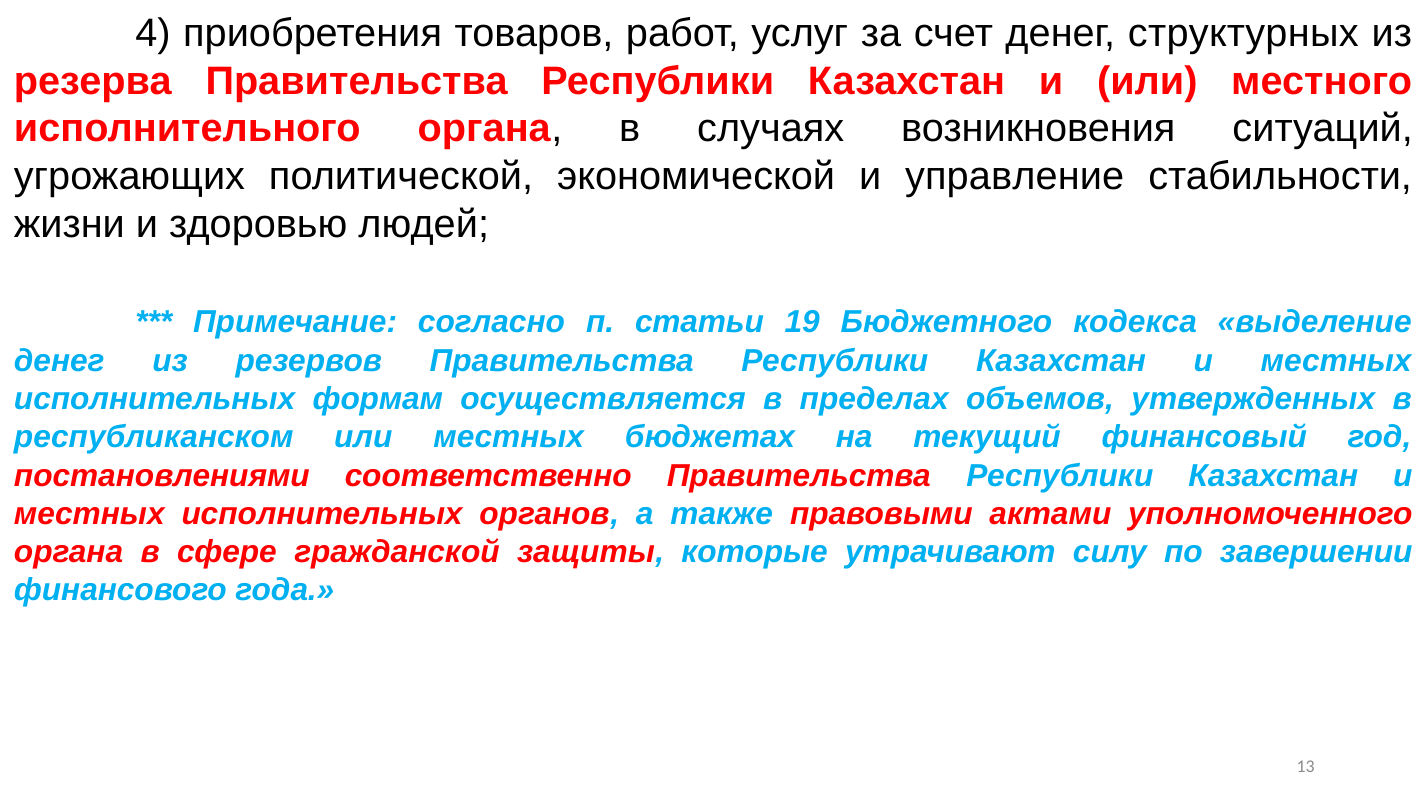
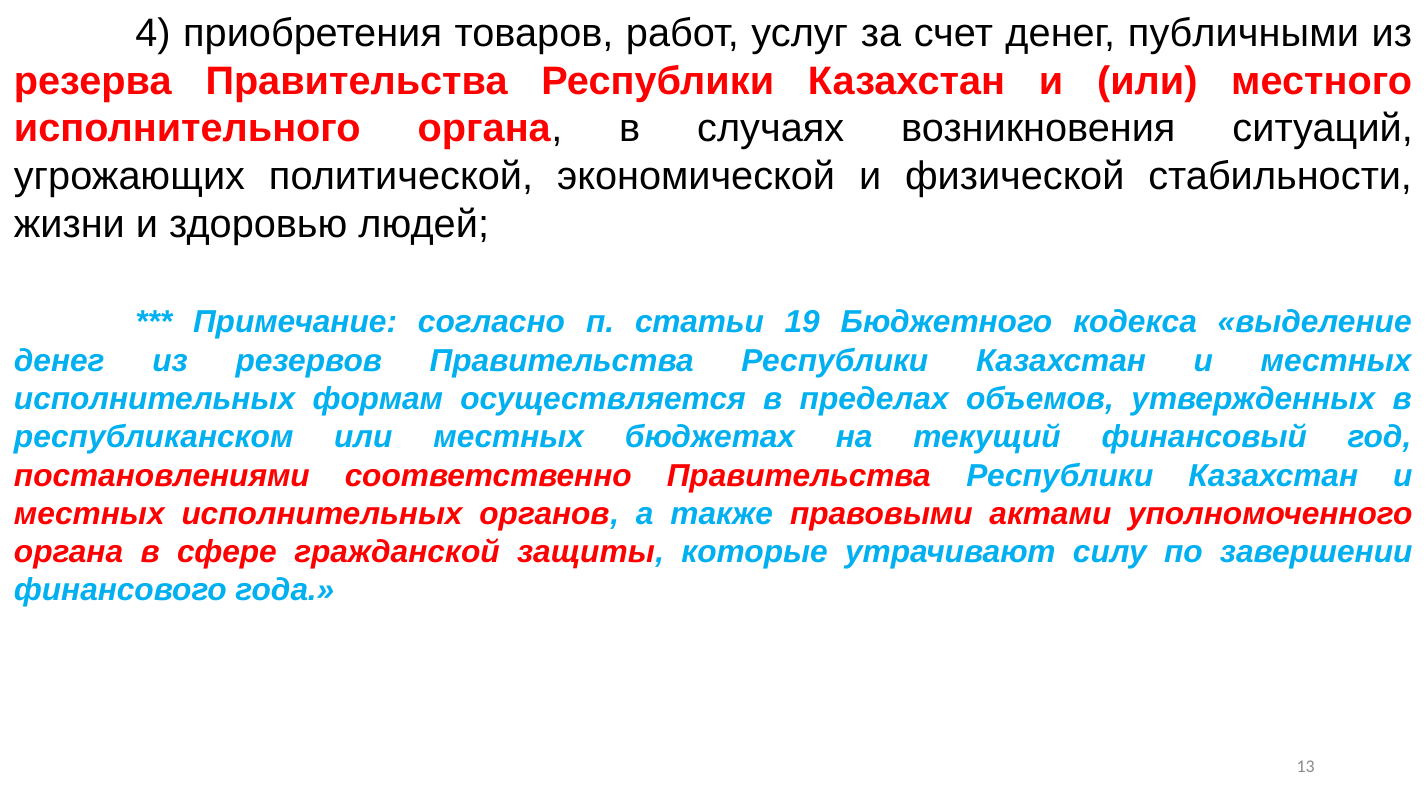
структурных: структурных -> публичными
управление: управление -> физической
